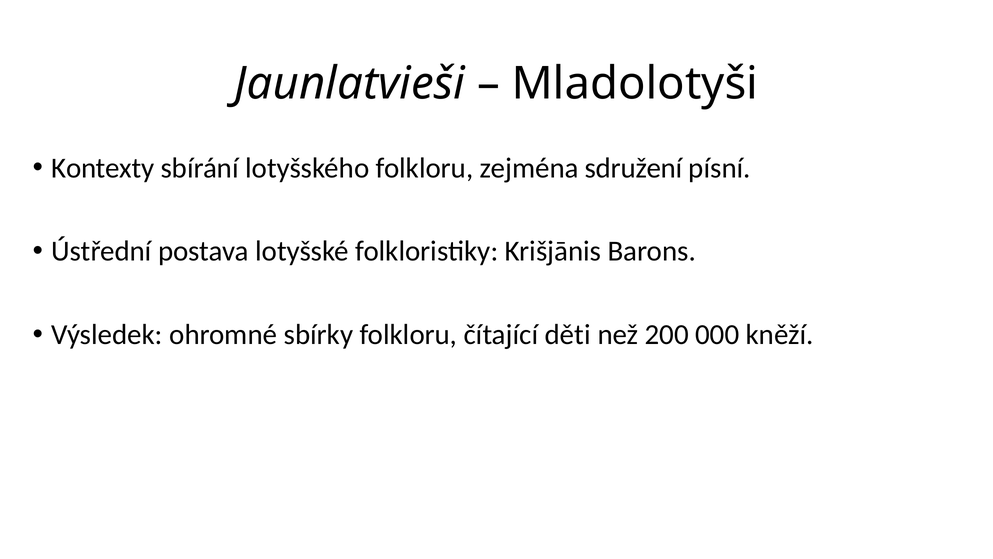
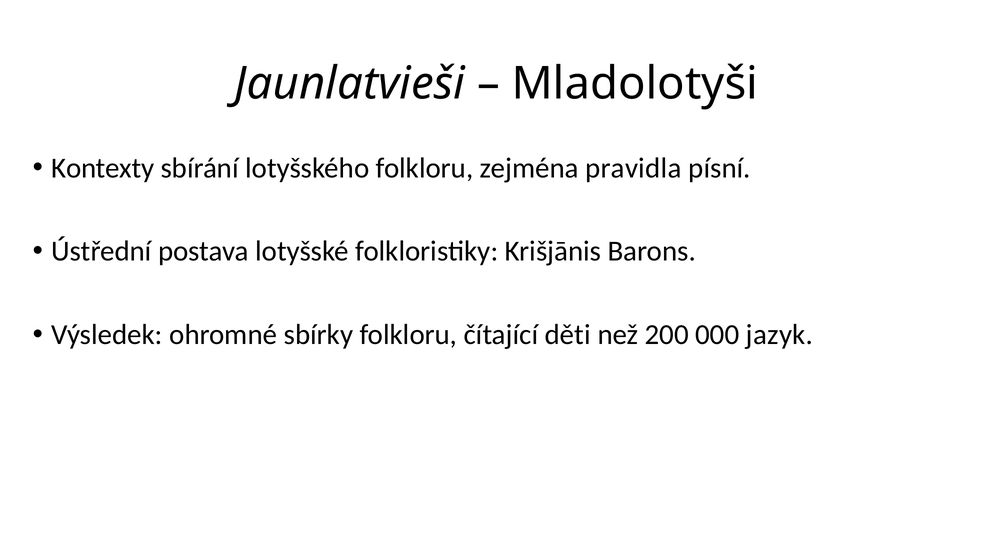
sdružení: sdružení -> pravidla
kněží: kněží -> jazyk
